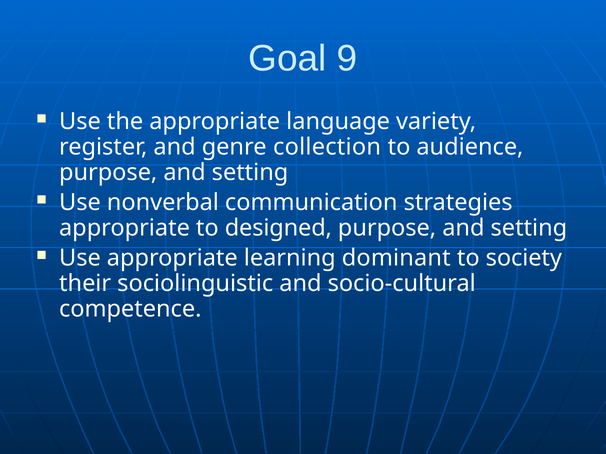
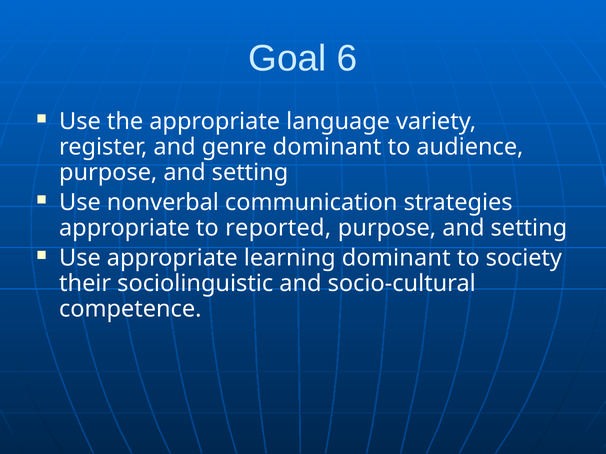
9: 9 -> 6
genre collection: collection -> dominant
designed: designed -> reported
